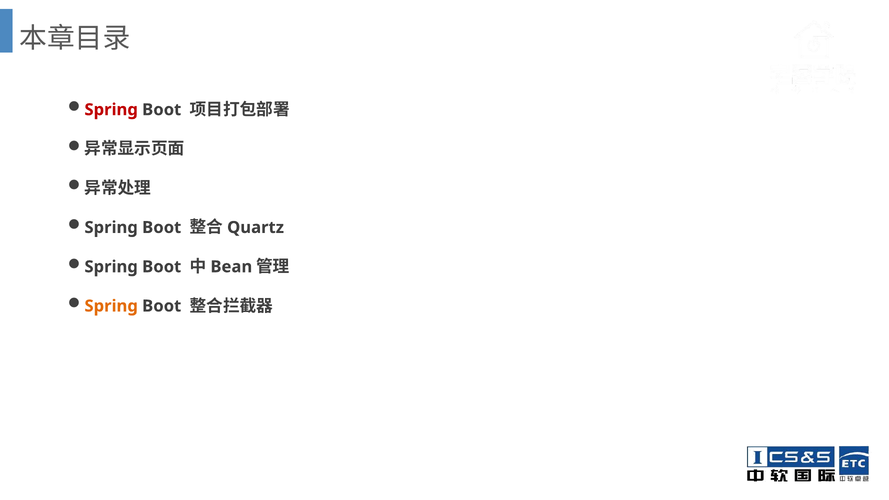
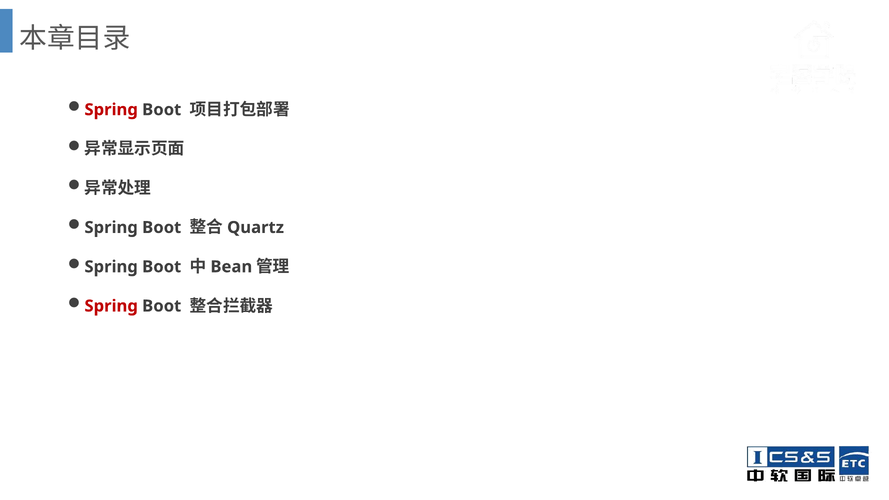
Spring at (111, 306) colour: orange -> red
